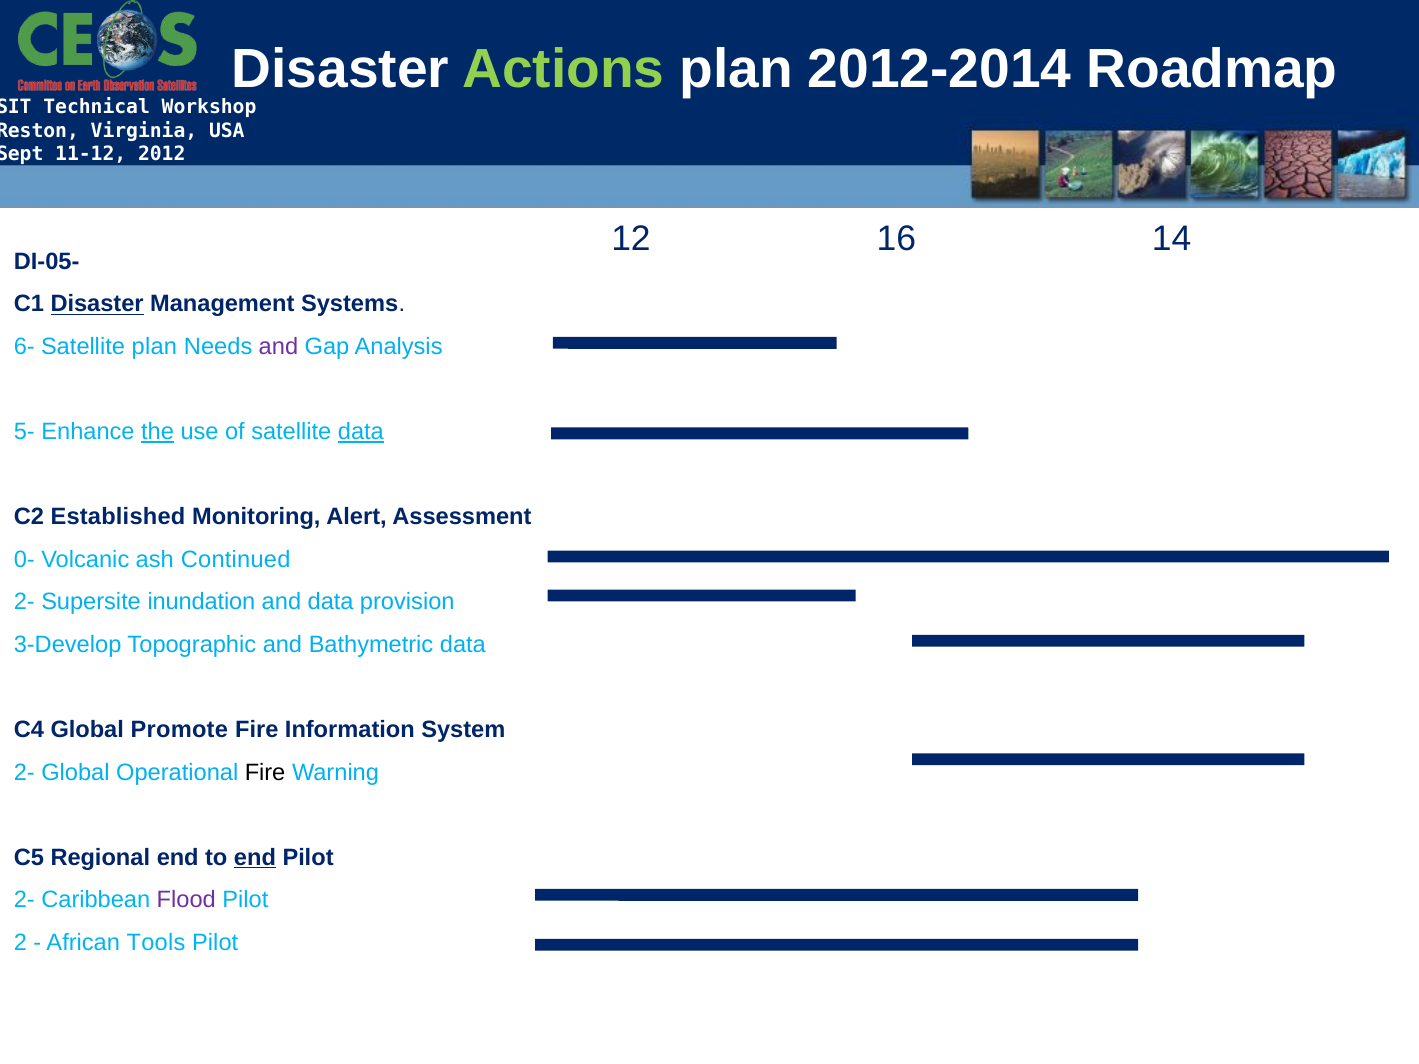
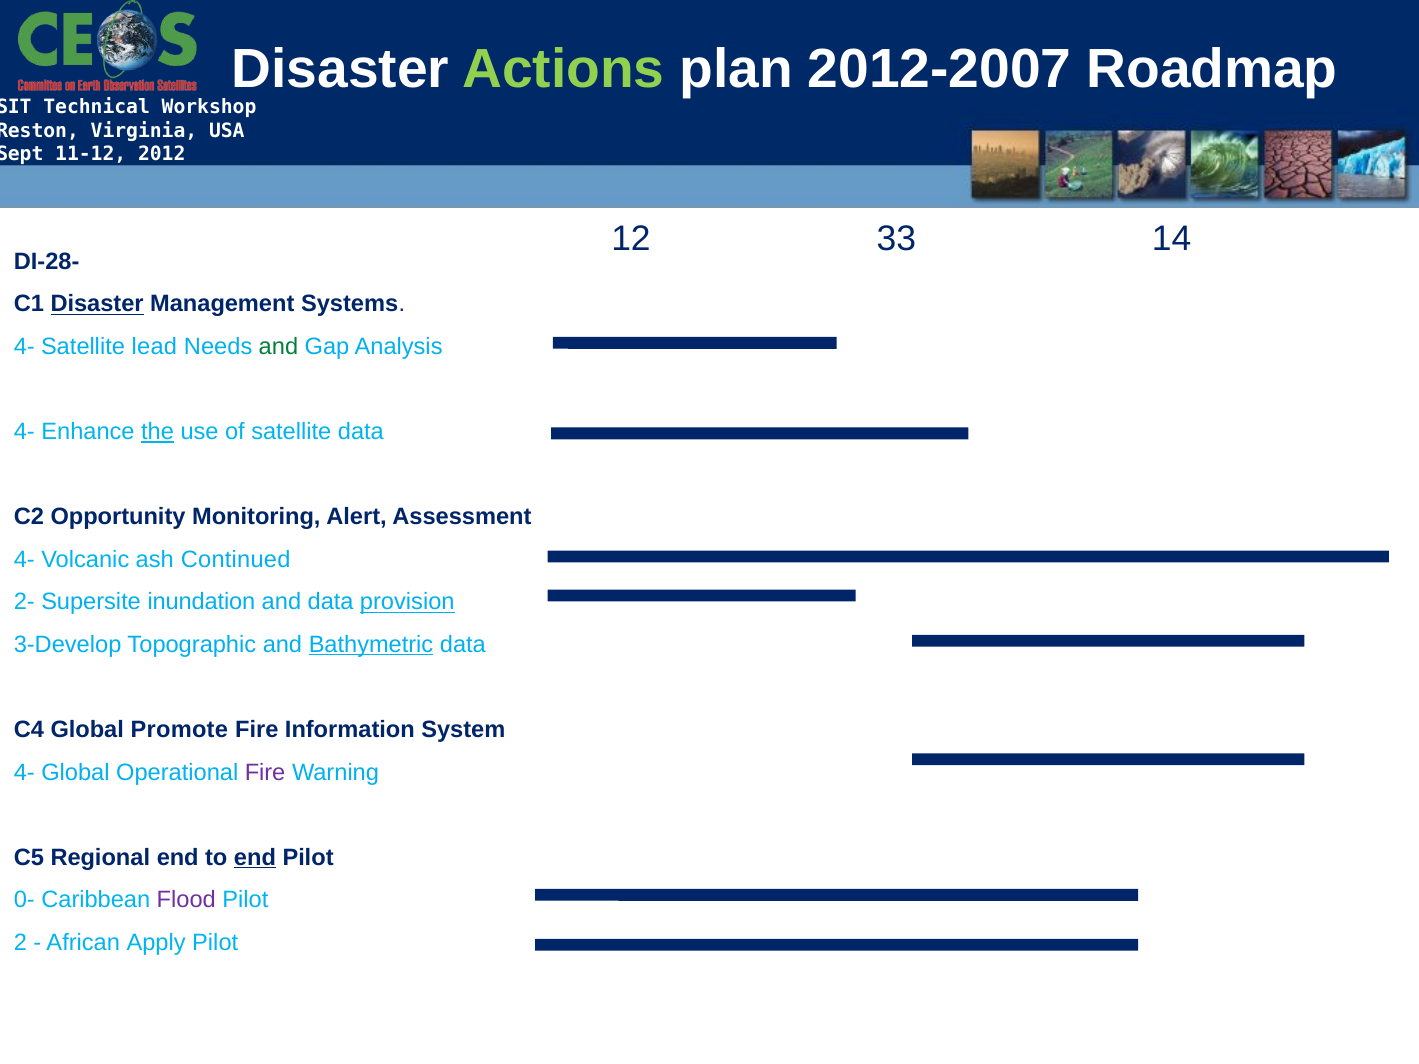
2012-2014: 2012-2014 -> 2012-2007
16: 16 -> 33
DI-05-: DI-05- -> DI-28-
6- at (24, 347): 6- -> 4-
Satellite plan: plan -> lead
and at (278, 347) colour: purple -> green
5- at (24, 432): 5- -> 4-
data at (361, 432) underline: present -> none
Established: Established -> Opportunity
0- at (24, 560): 0- -> 4-
provision underline: none -> present
Bathymetric underline: none -> present
2- at (24, 772): 2- -> 4-
Fire at (265, 772) colour: black -> purple
2- at (24, 900): 2- -> 0-
Tools: Tools -> Apply
